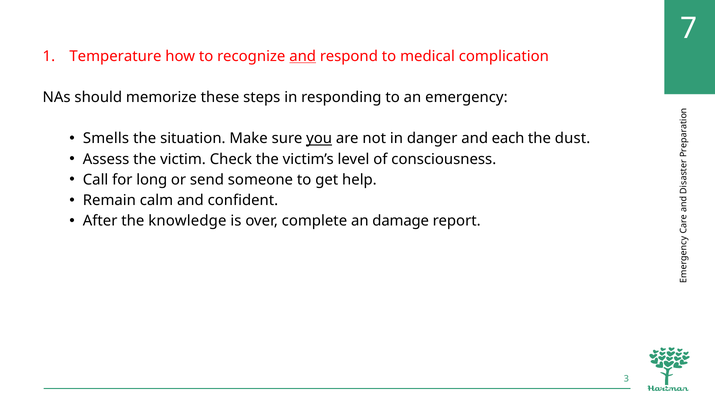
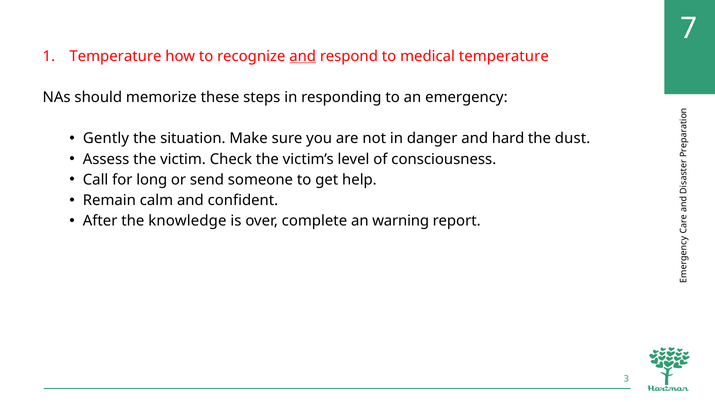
medical complication: complication -> temperature
Smells: Smells -> Gently
you underline: present -> none
each: each -> hard
damage: damage -> warning
